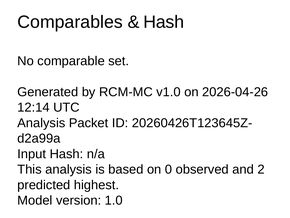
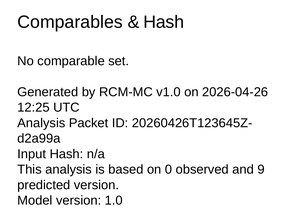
12:14: 12:14 -> 12:25
2: 2 -> 9
predicted highest: highest -> version
